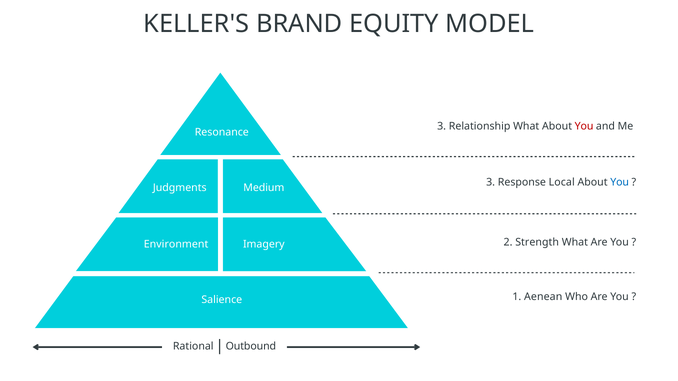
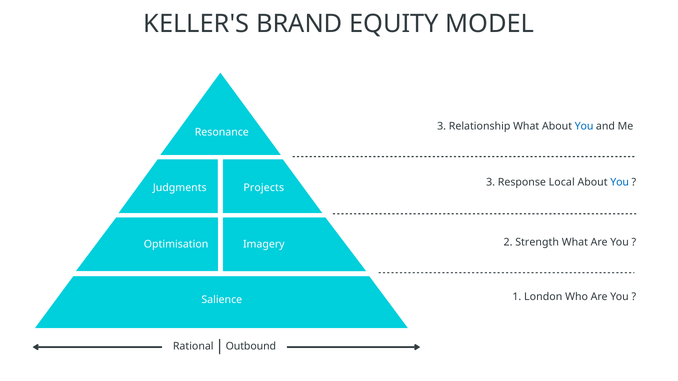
You at (584, 127) colour: red -> blue
Medium: Medium -> Projects
Environment: Environment -> Optimisation
Aenean: Aenean -> London
